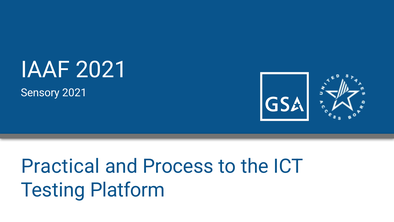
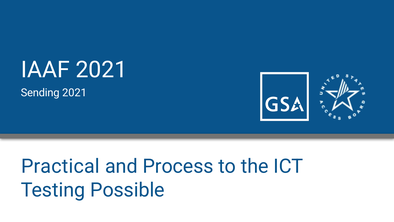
Sensory: Sensory -> Sending
Platform: Platform -> Possible
